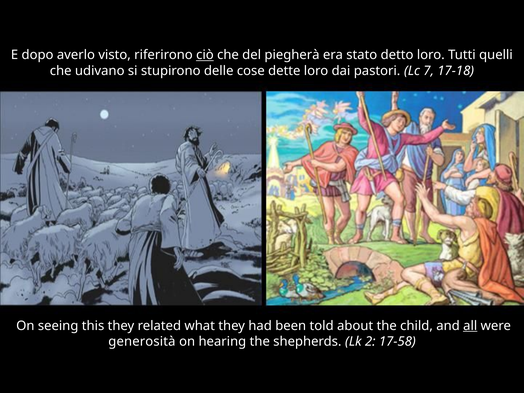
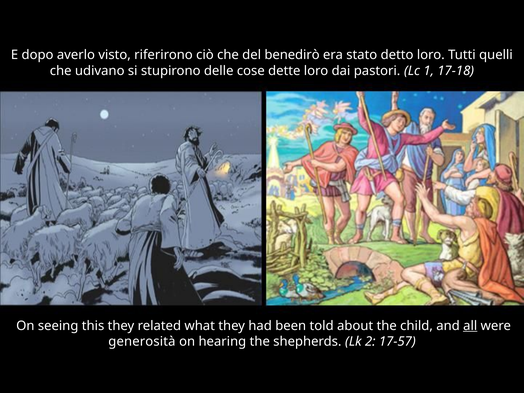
ciò underline: present -> none
piegherà: piegherà -> benedirò
7: 7 -> 1
17-58: 17-58 -> 17-57
